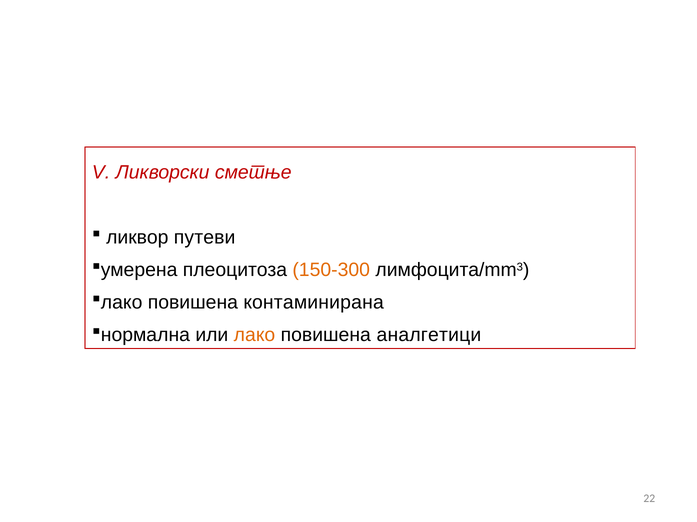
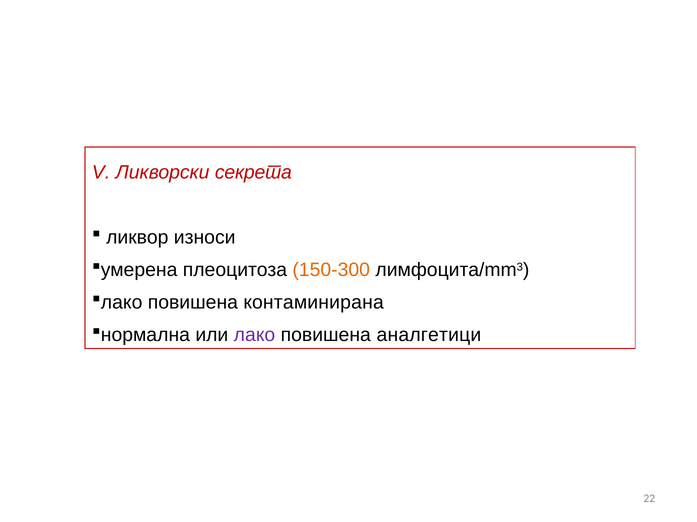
сметње: сметње -> секрета
путеви: путеви -> износи
лако colour: orange -> purple
